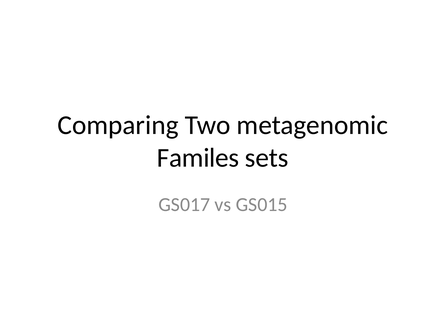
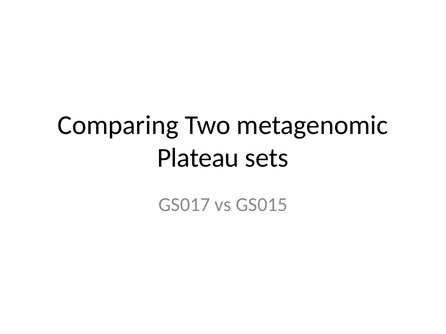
Familes: Familes -> Plateau
